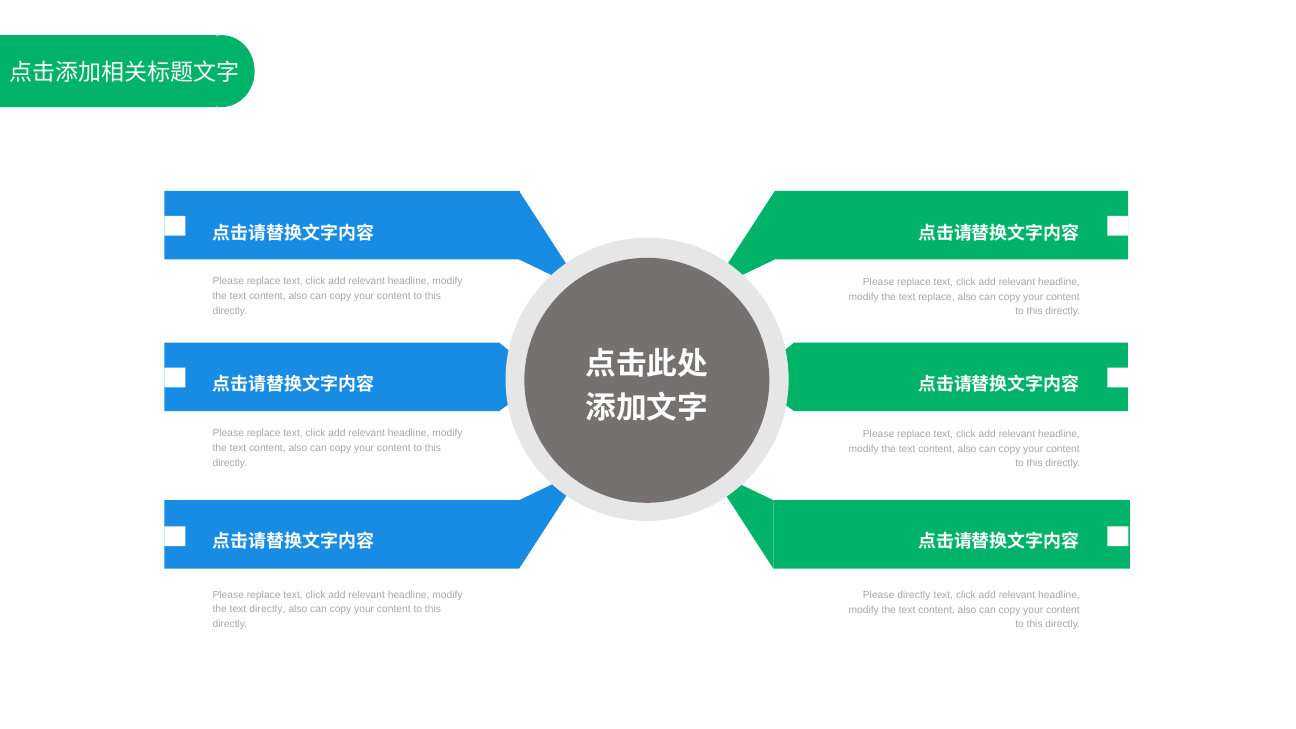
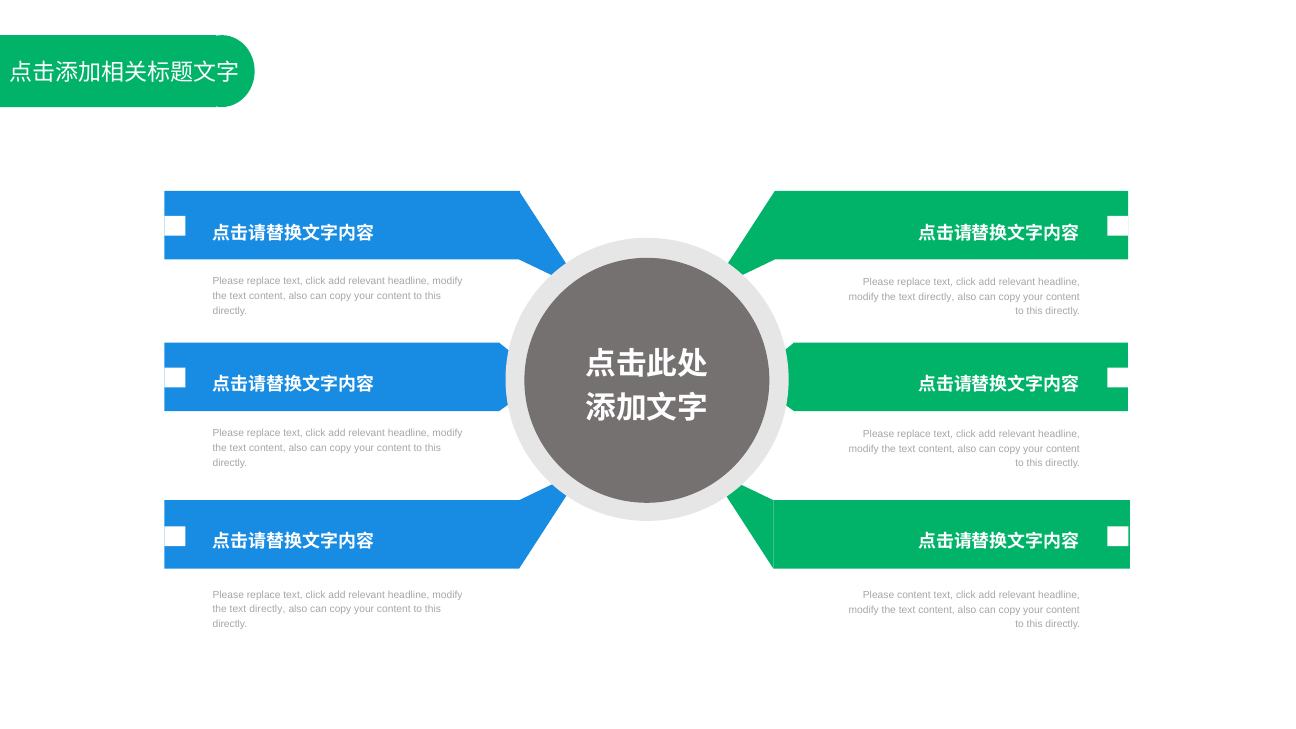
replace at (937, 297): replace -> directly
Please directly: directly -> content
